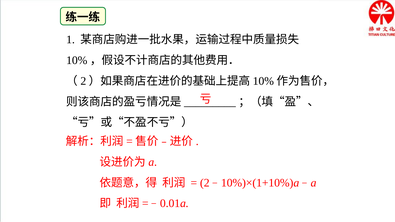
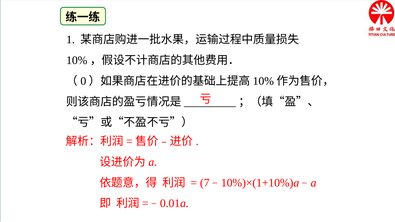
2 at (83, 81): 2 -> 0
2 at (205, 183): 2 -> 7
